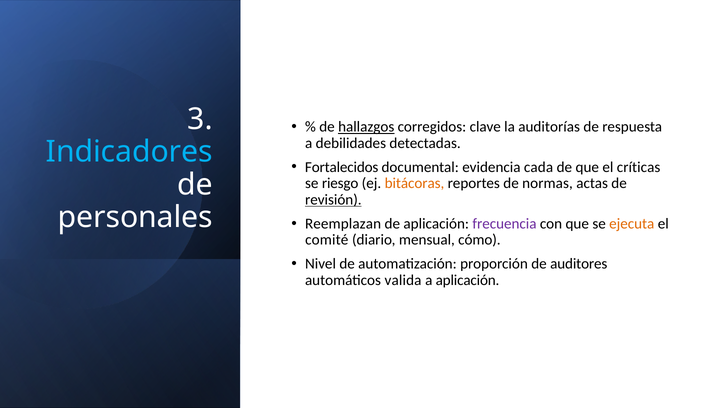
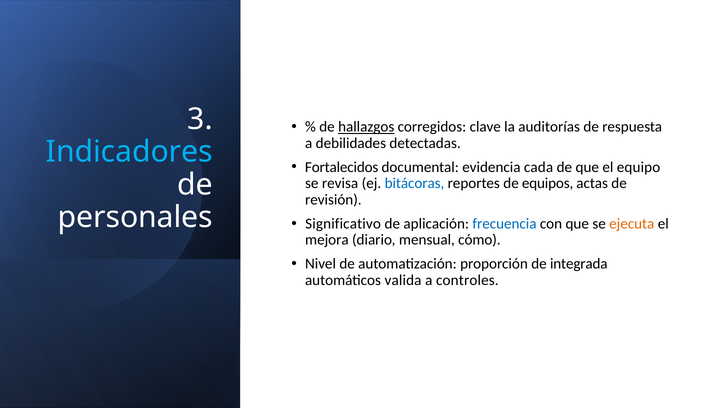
críticas: críticas -> equipo
riesgo: riesgo -> revisa
bitácoras colour: orange -> blue
normas: normas -> equipos
revisión underline: present -> none
Reemplazan: Reemplazan -> Significativo
frecuencia colour: purple -> blue
comité: comité -> mejora
auditores: auditores -> integrada
a aplicación: aplicación -> controles
